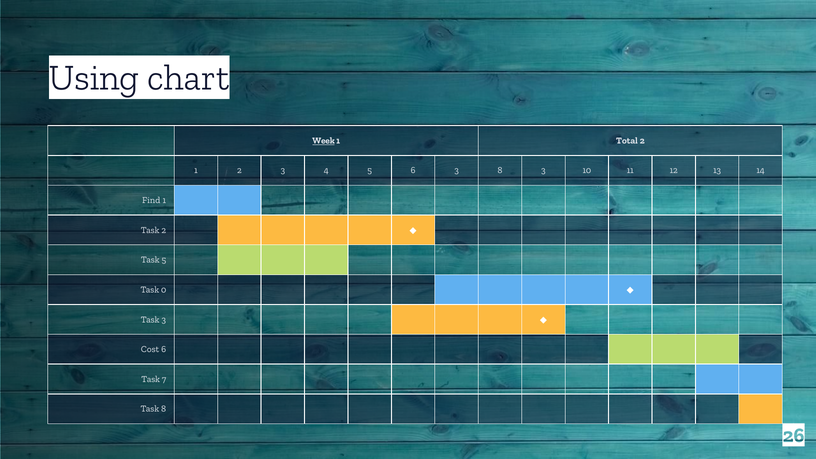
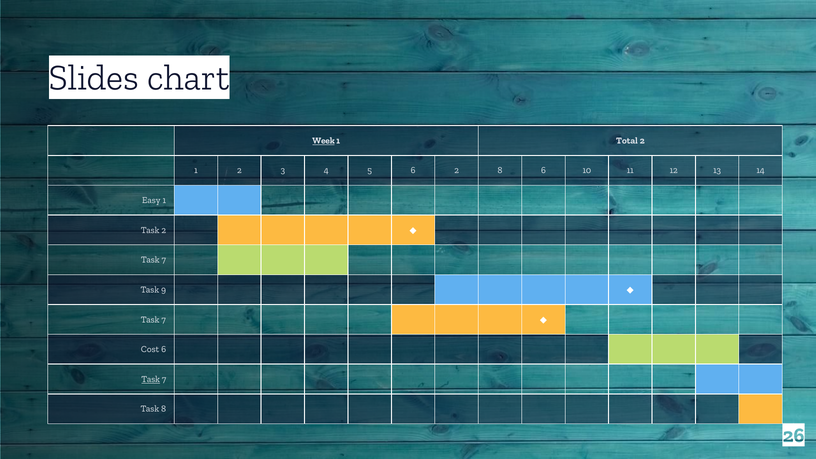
Using: Using -> Slides
6 3: 3 -> 2
8 3: 3 -> 6
Find: Find -> Easy
5 at (164, 260): 5 -> 7
0: 0 -> 9
3 at (164, 320): 3 -> 7
Task at (151, 379) underline: none -> present
